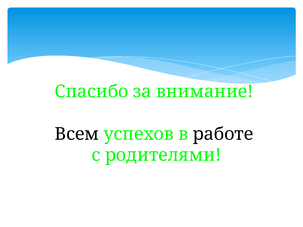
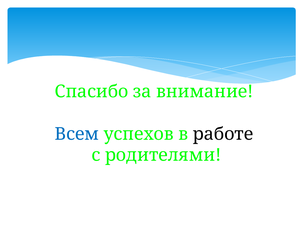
Всем colour: black -> blue
